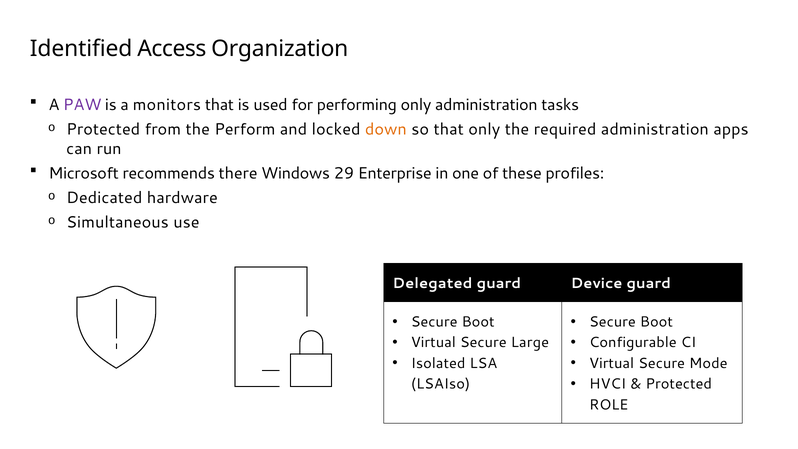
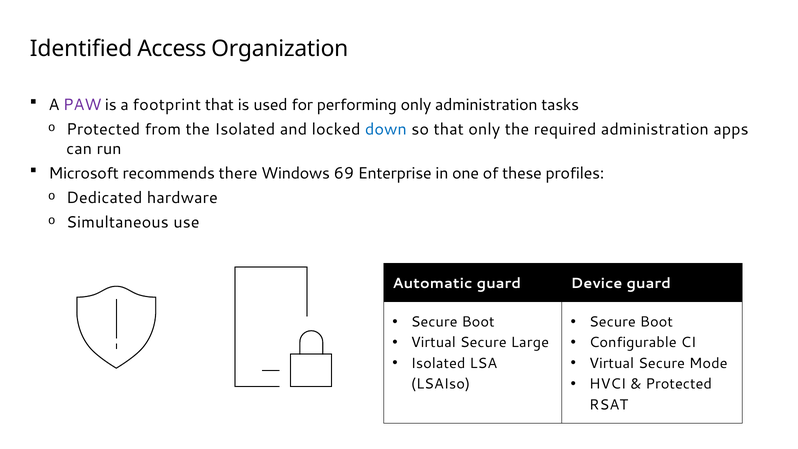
monitors: monitors -> footprint
the Perform: Perform -> Isolated
down colour: orange -> blue
29: 29 -> 69
Delegated: Delegated -> Automatic
ROLE: ROLE -> RSAT
